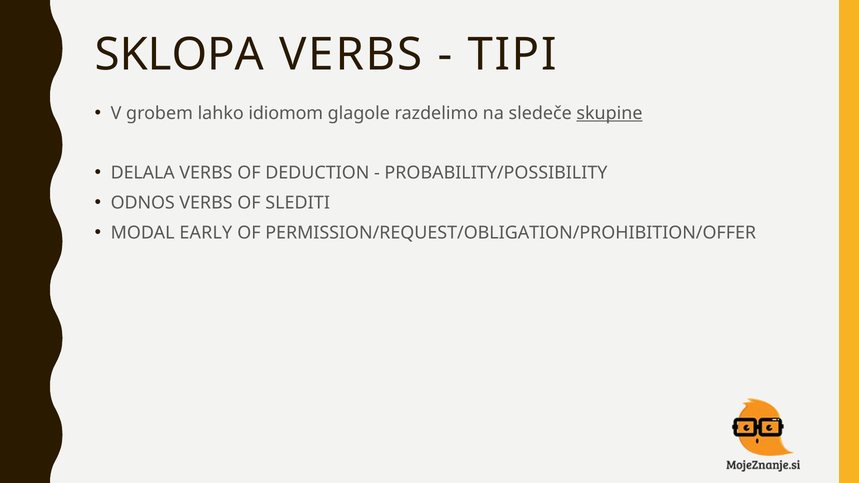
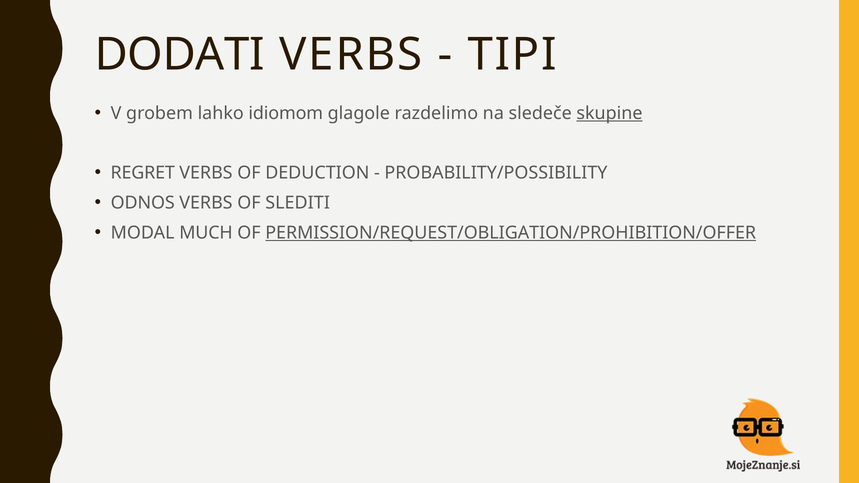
SKLOPA: SKLOPA -> DODATI
DELALA: DELALA -> REGRET
EARLY: EARLY -> MUCH
PERMISSION/REQUEST/OBLIGATION/PROHIBITION/OFFER underline: none -> present
